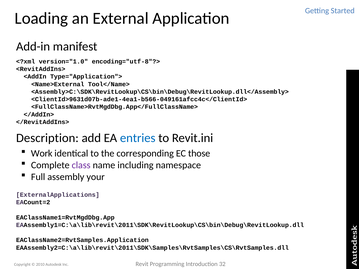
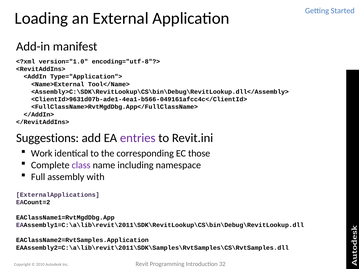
Description: Description -> Suggestions
entries colour: blue -> purple
your: your -> with
